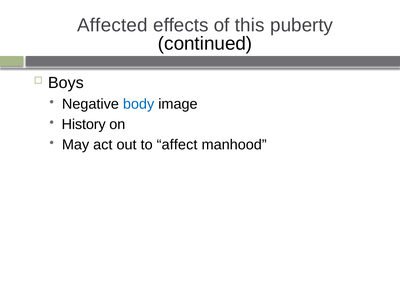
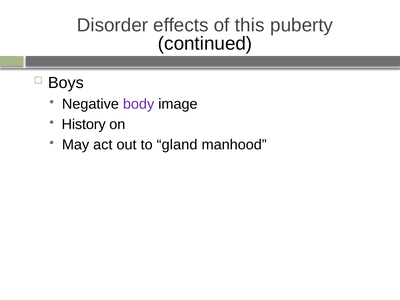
Affected: Affected -> Disorder
body colour: blue -> purple
affect: affect -> gland
